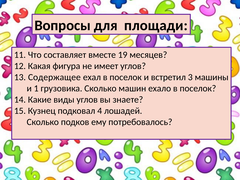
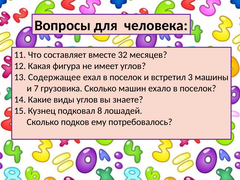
площади: площади -> человека
19: 19 -> 32
1: 1 -> 7
4: 4 -> 8
